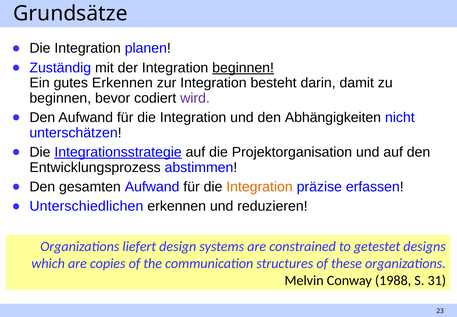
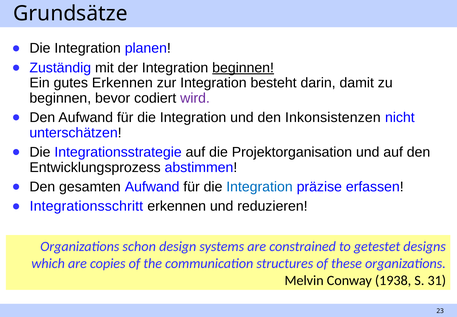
Abhängigkeiten: Abhängigkeiten -> Inkonsistenzen
Integrationsstrategie underline: present -> none
Integration at (259, 186) colour: orange -> blue
Unterschiedlichen: Unterschiedlichen -> Integrationsschritt
liefert: liefert -> schon
1988: 1988 -> 1938
